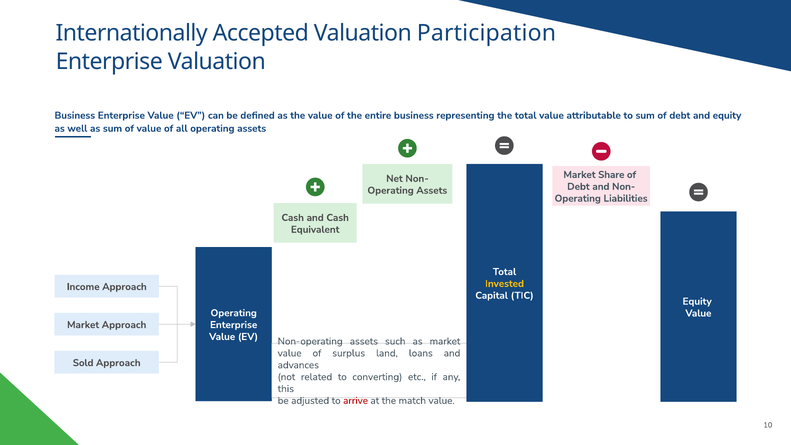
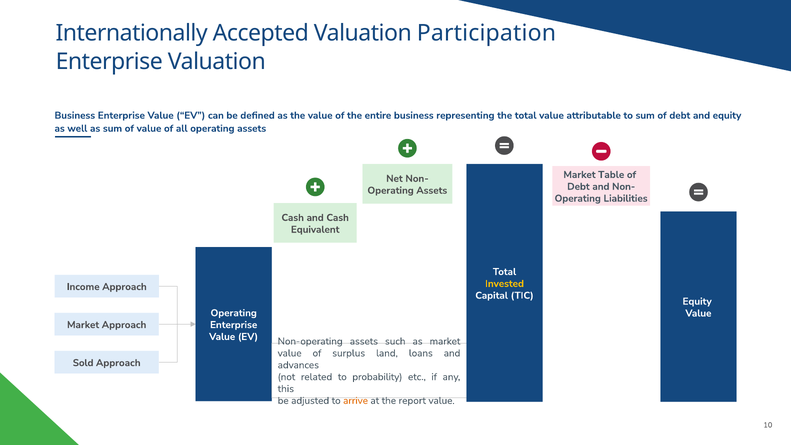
Share: Share -> Table
converting: converting -> probability
arrive colour: red -> orange
match: match -> report
